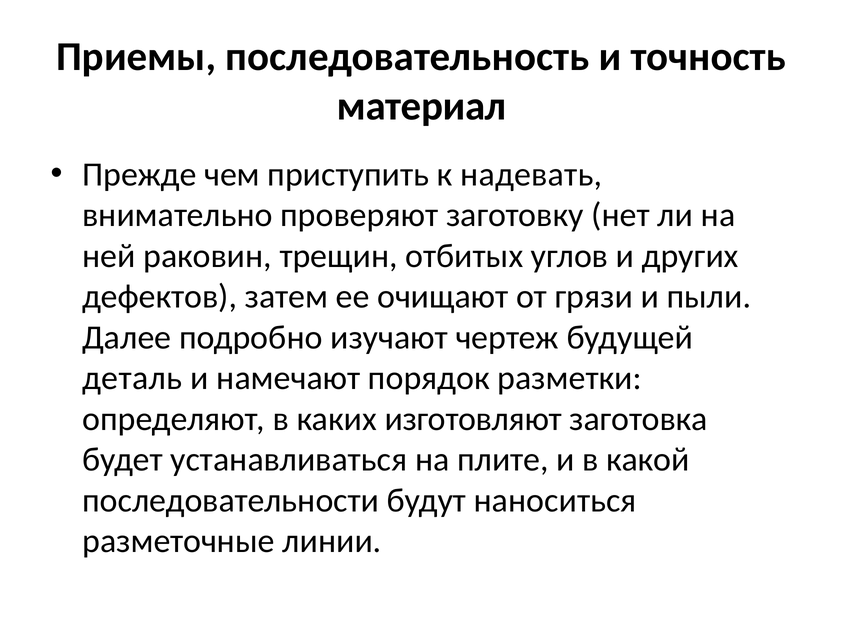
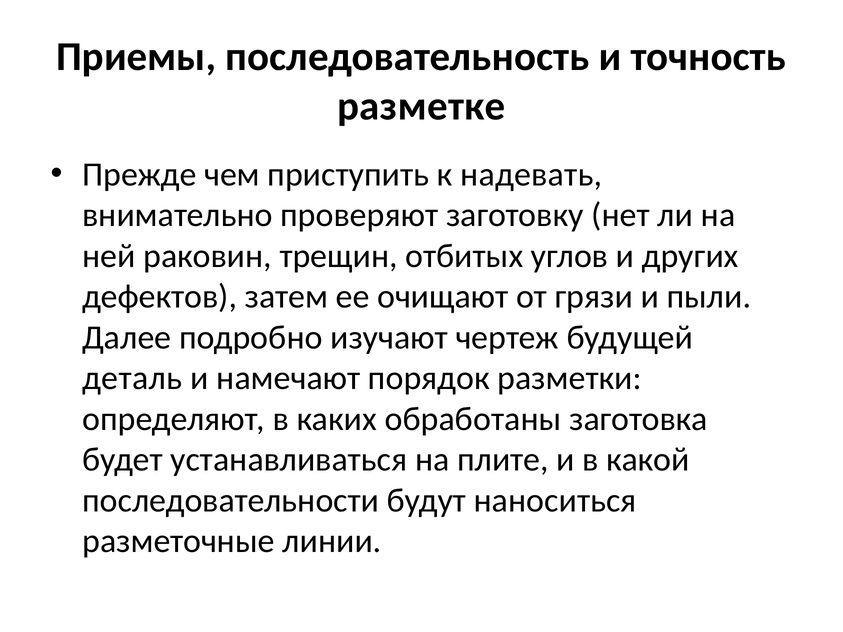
материал: материал -> разметке
изготовляют: изготовляют -> обработаны
